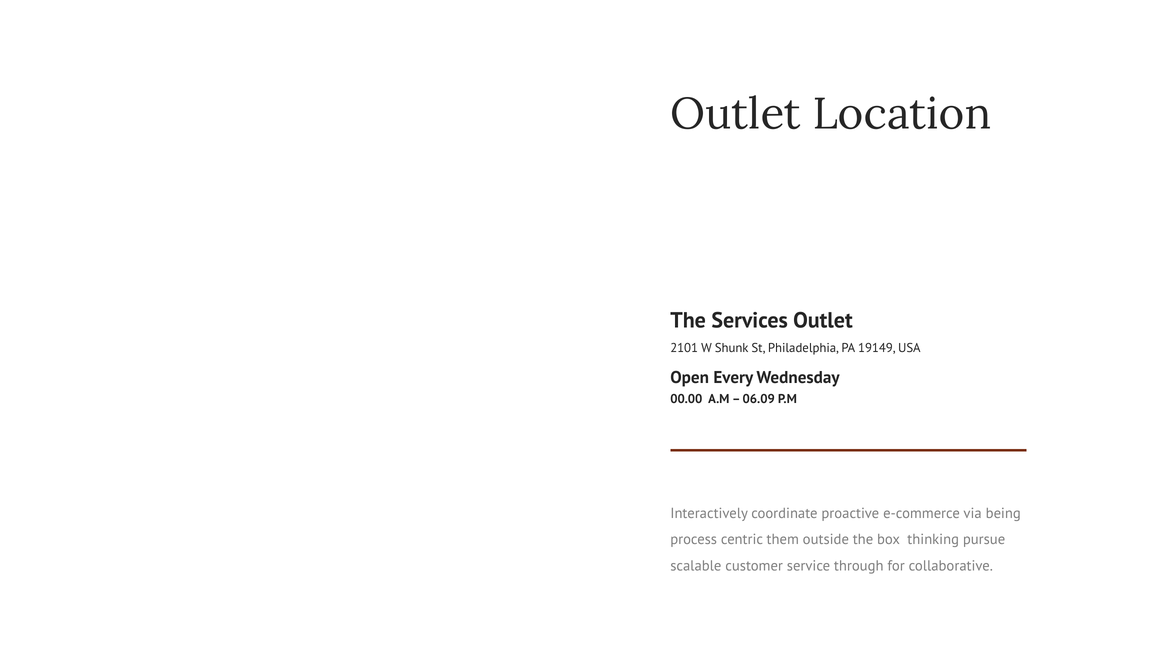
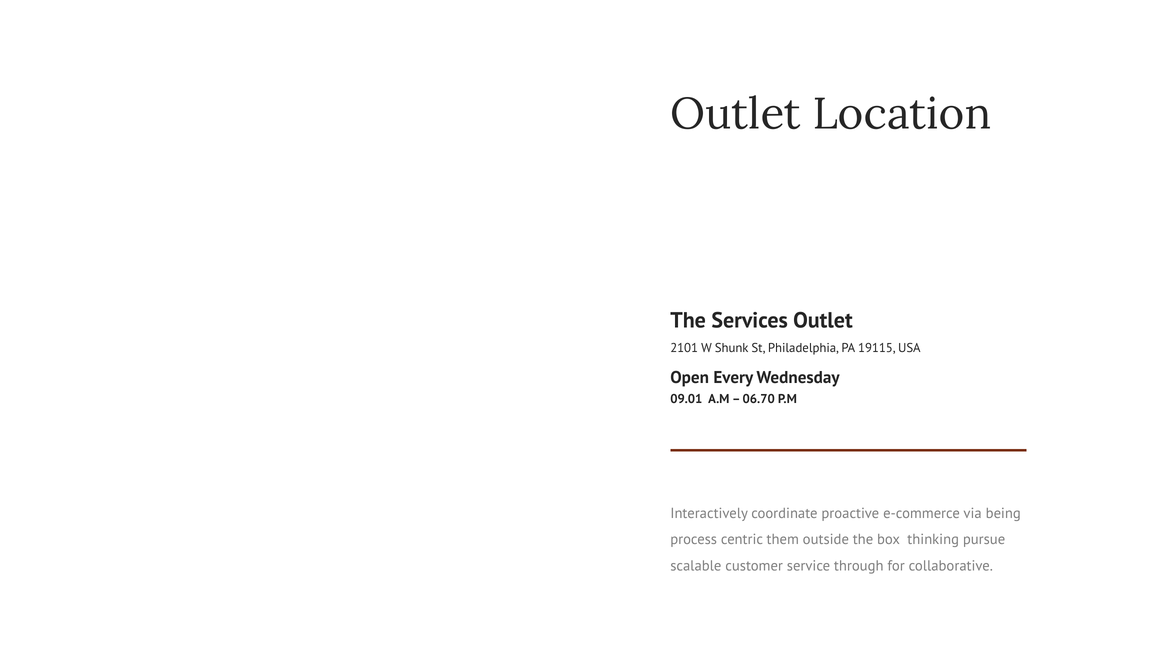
19149: 19149 -> 19115
00.00: 00.00 -> 09.01
06.09: 06.09 -> 06.70
